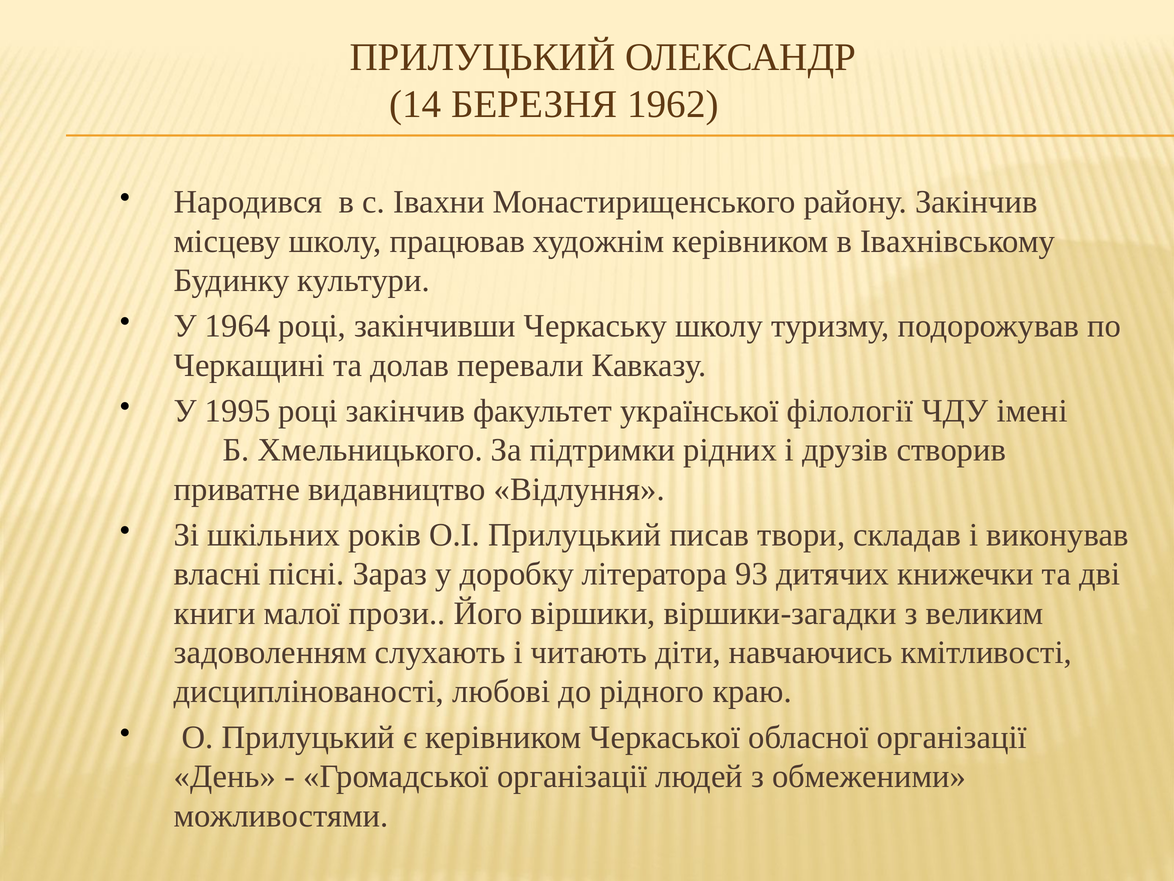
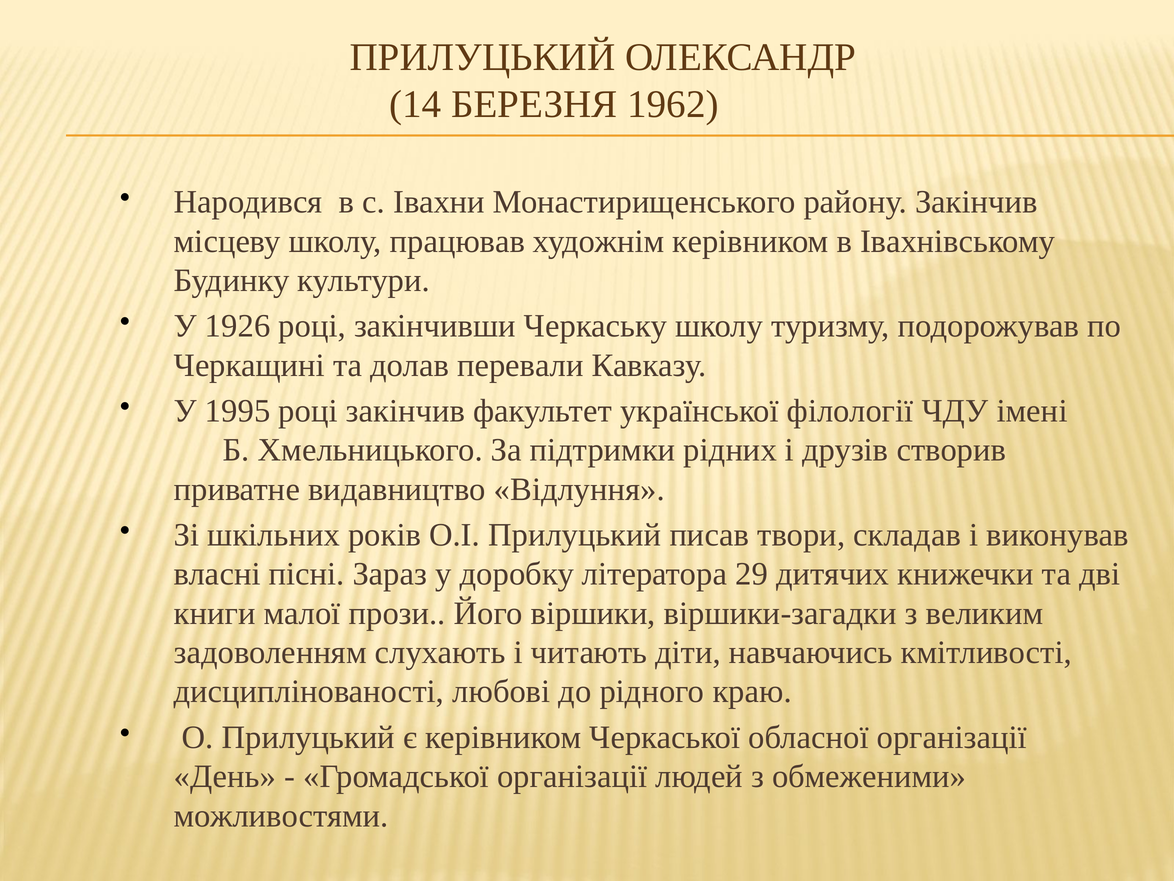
1964: 1964 -> 1926
93: 93 -> 29
